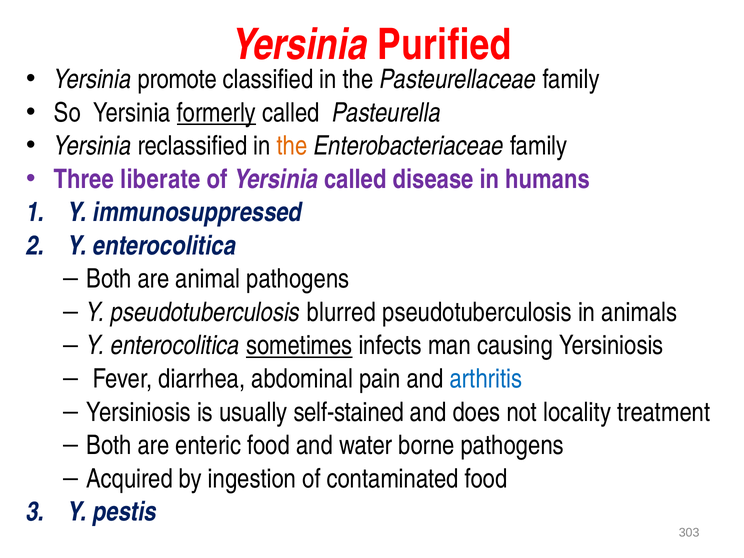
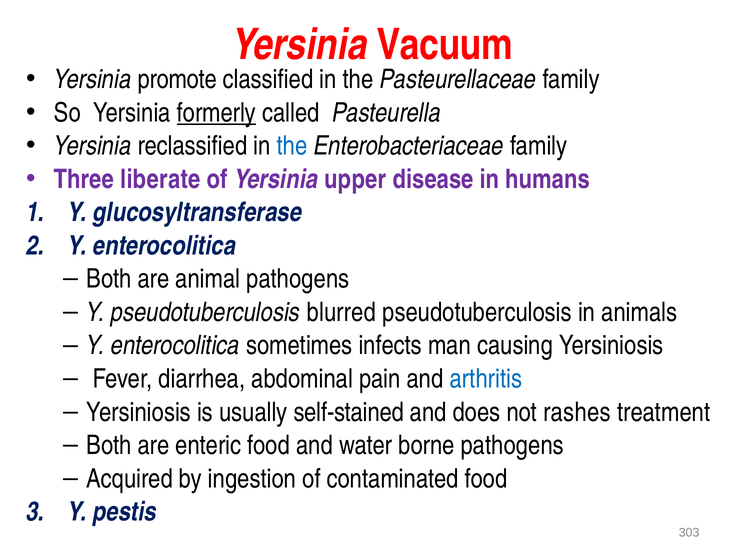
Purified: Purified -> Vacuum
the at (292, 146) colour: orange -> blue
Yersinia called: called -> upper
immunosuppressed: immunosuppressed -> glucosyltransferase
sometimes underline: present -> none
locality: locality -> rashes
